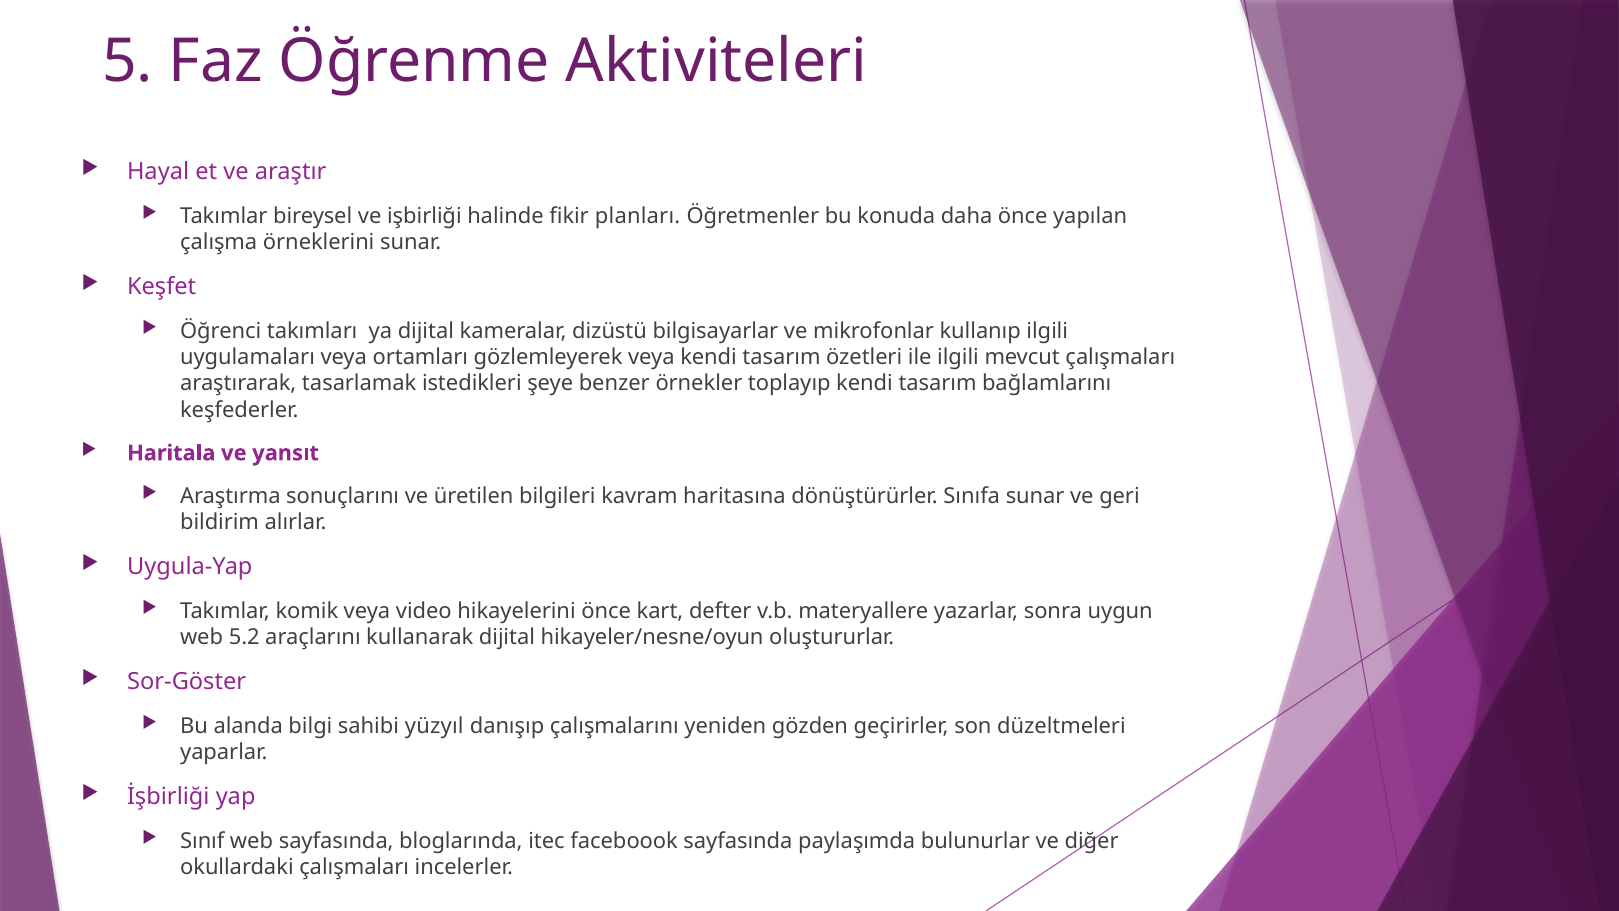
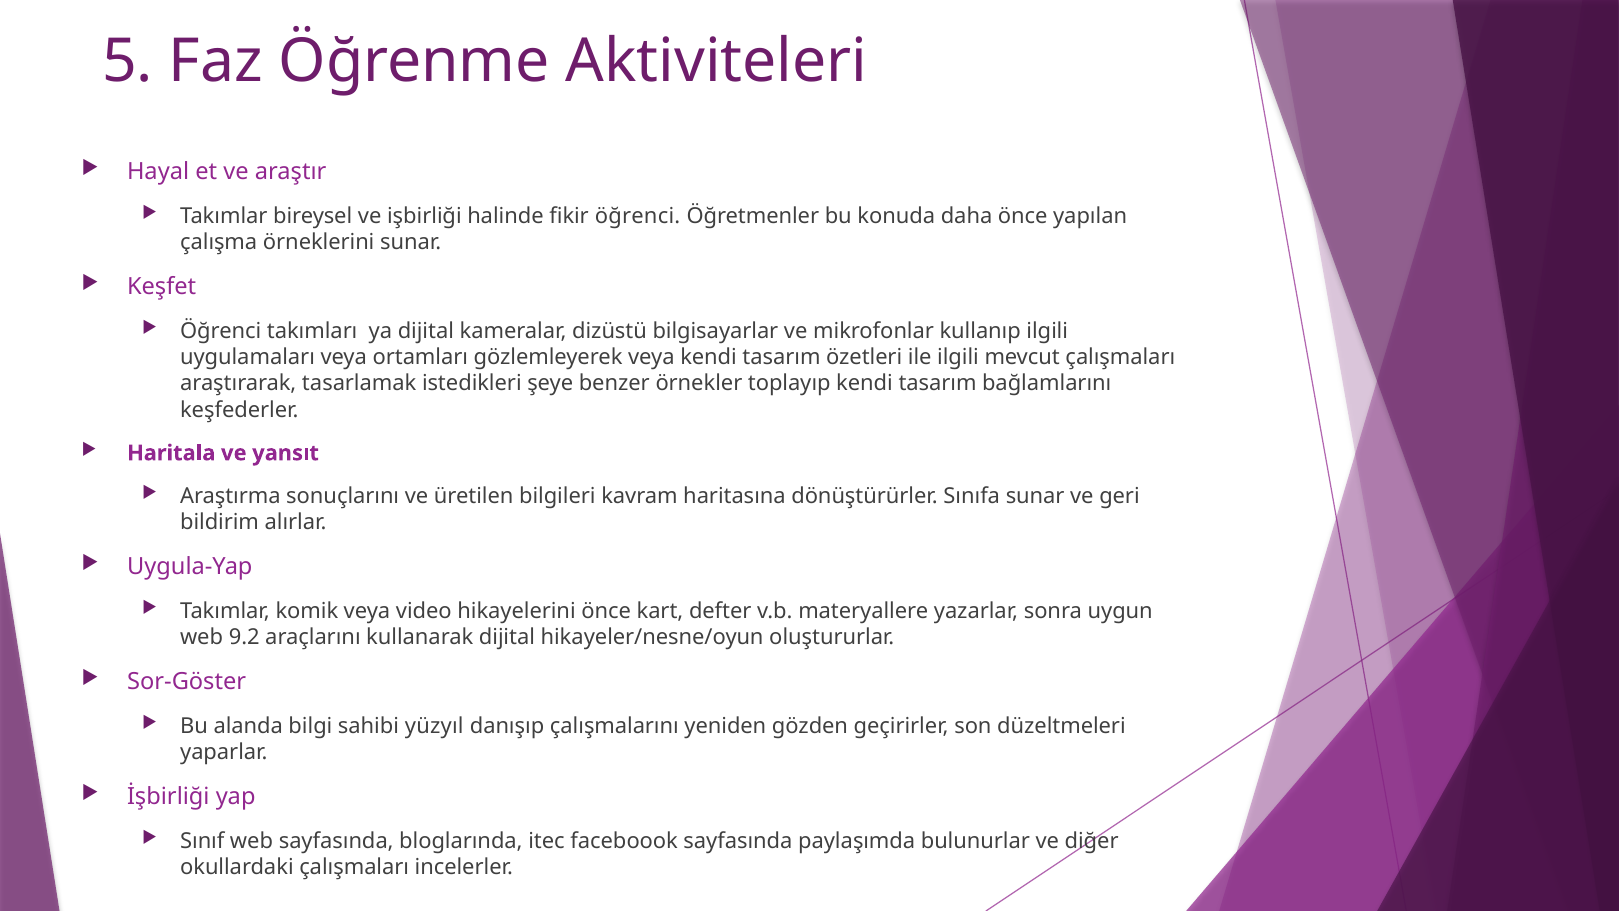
fikir planları: planları -> öğrenci
5.2: 5.2 -> 9.2
